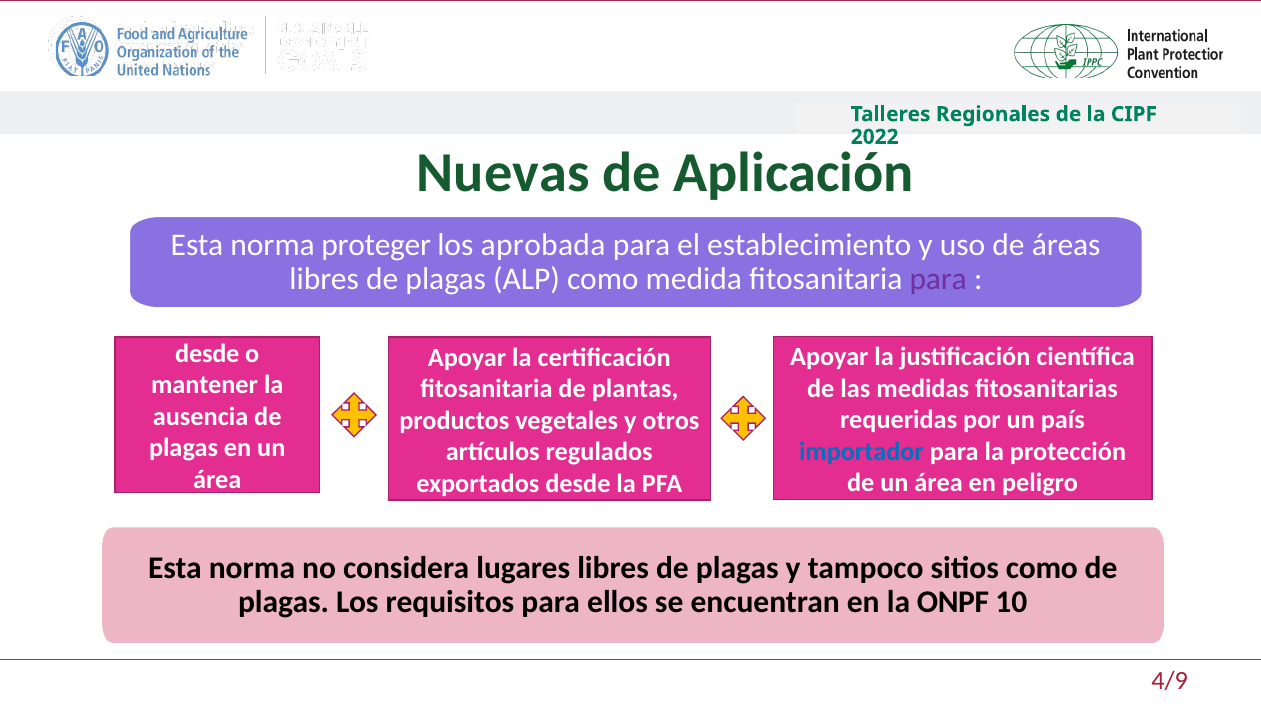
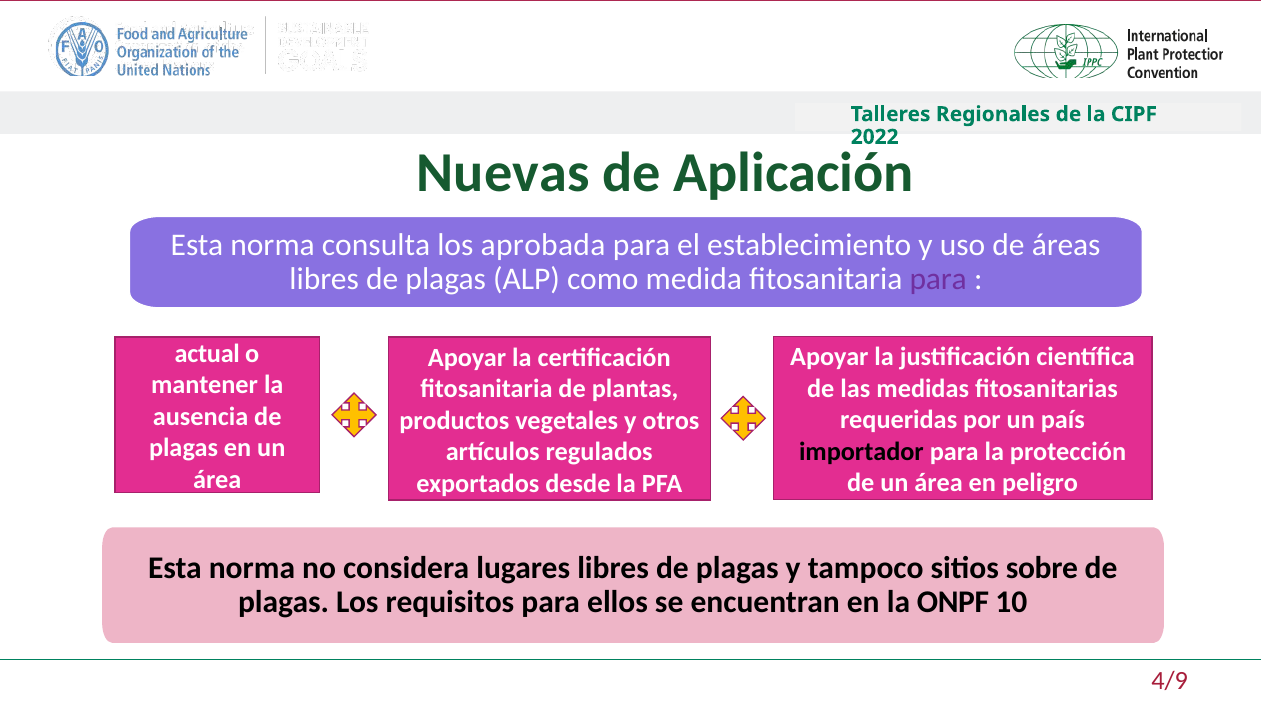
proteger: proteger -> consulta
desde at (207, 354): desde -> actual
importador colour: blue -> black
sitios como: como -> sobre
